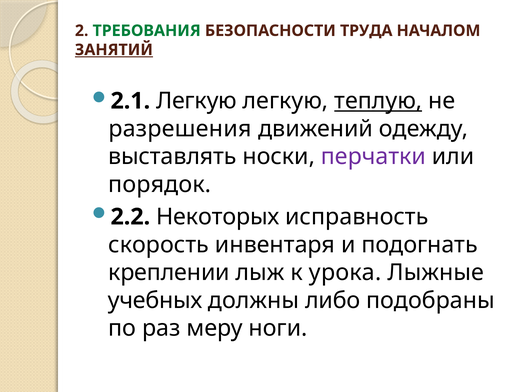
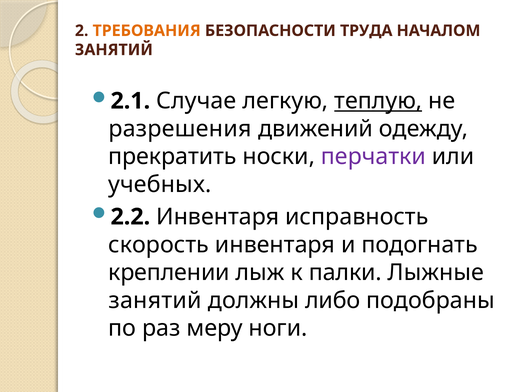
ТРЕБОВАНИЯ colour: green -> orange
ЗАНЯТИЙ at (114, 50) underline: present -> none
2.1 Легкую: Легкую -> Случае
выставлять: выставлять -> прекратить
порядок: порядок -> учебных
2.2 Некоторых: Некоторых -> Инвентаря
урока: урока -> палки
учебных at (155, 301): учебных -> занятий
